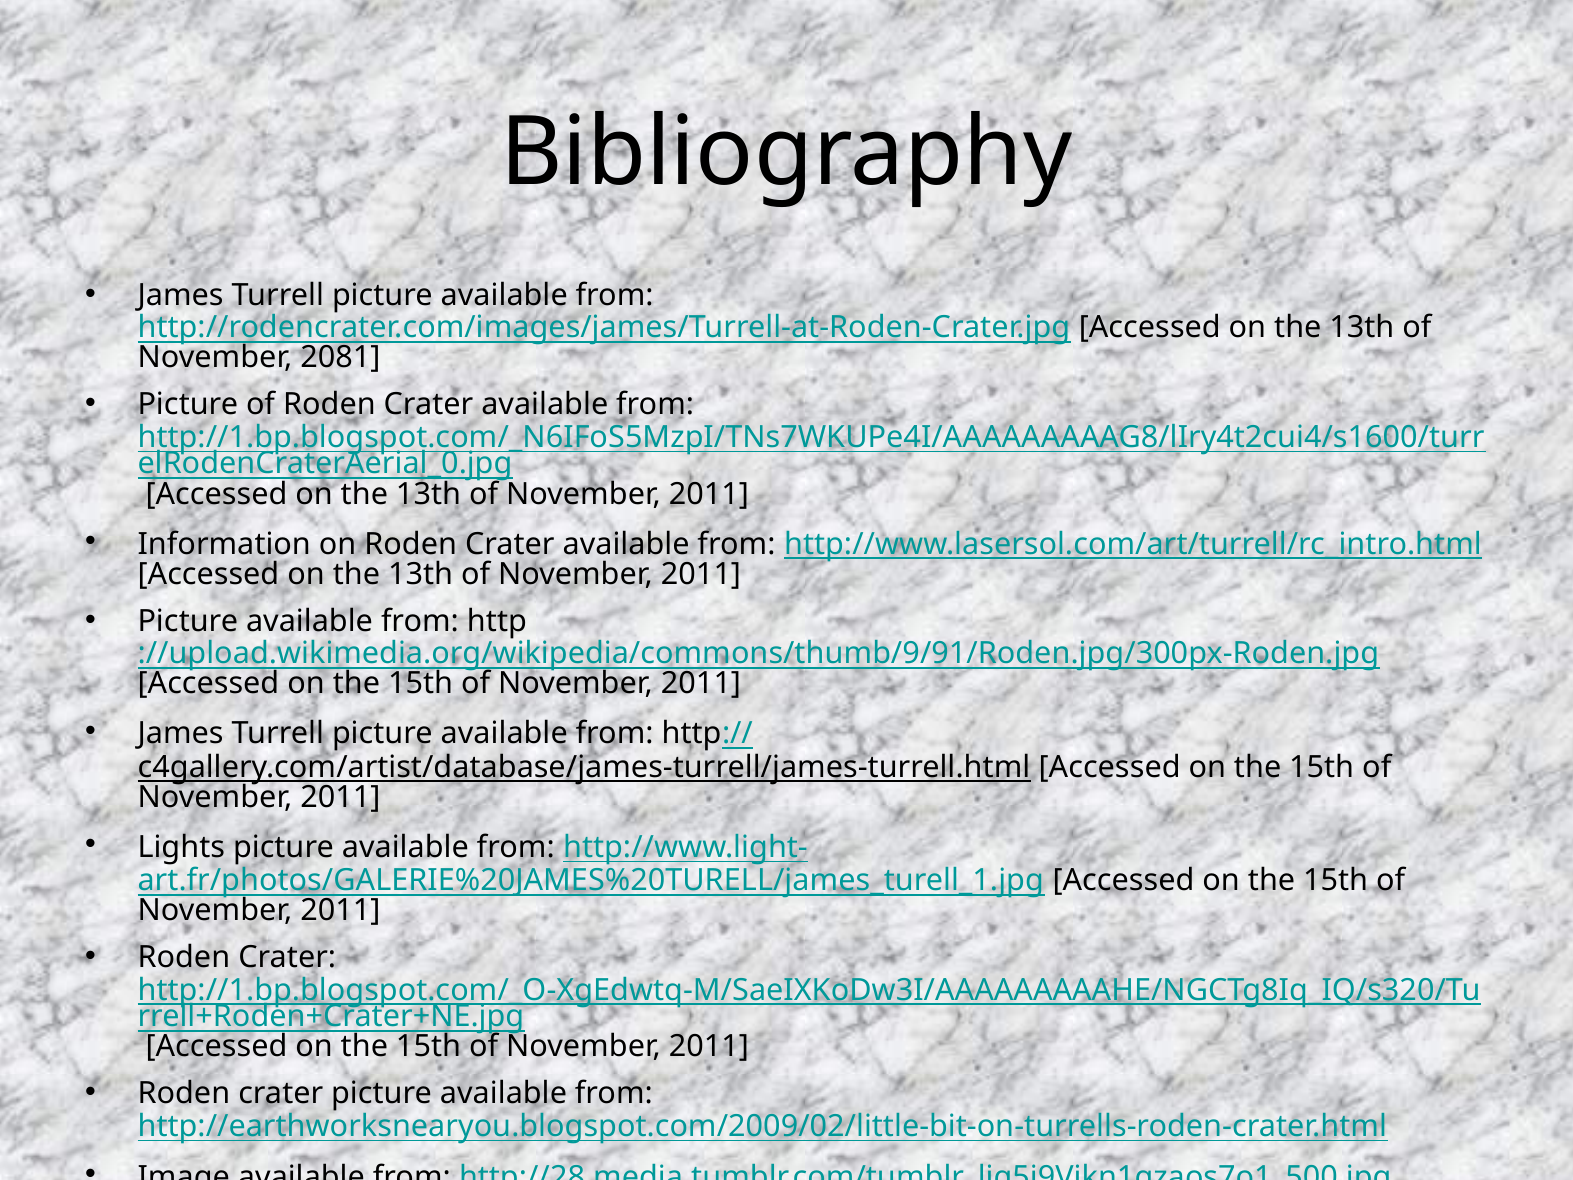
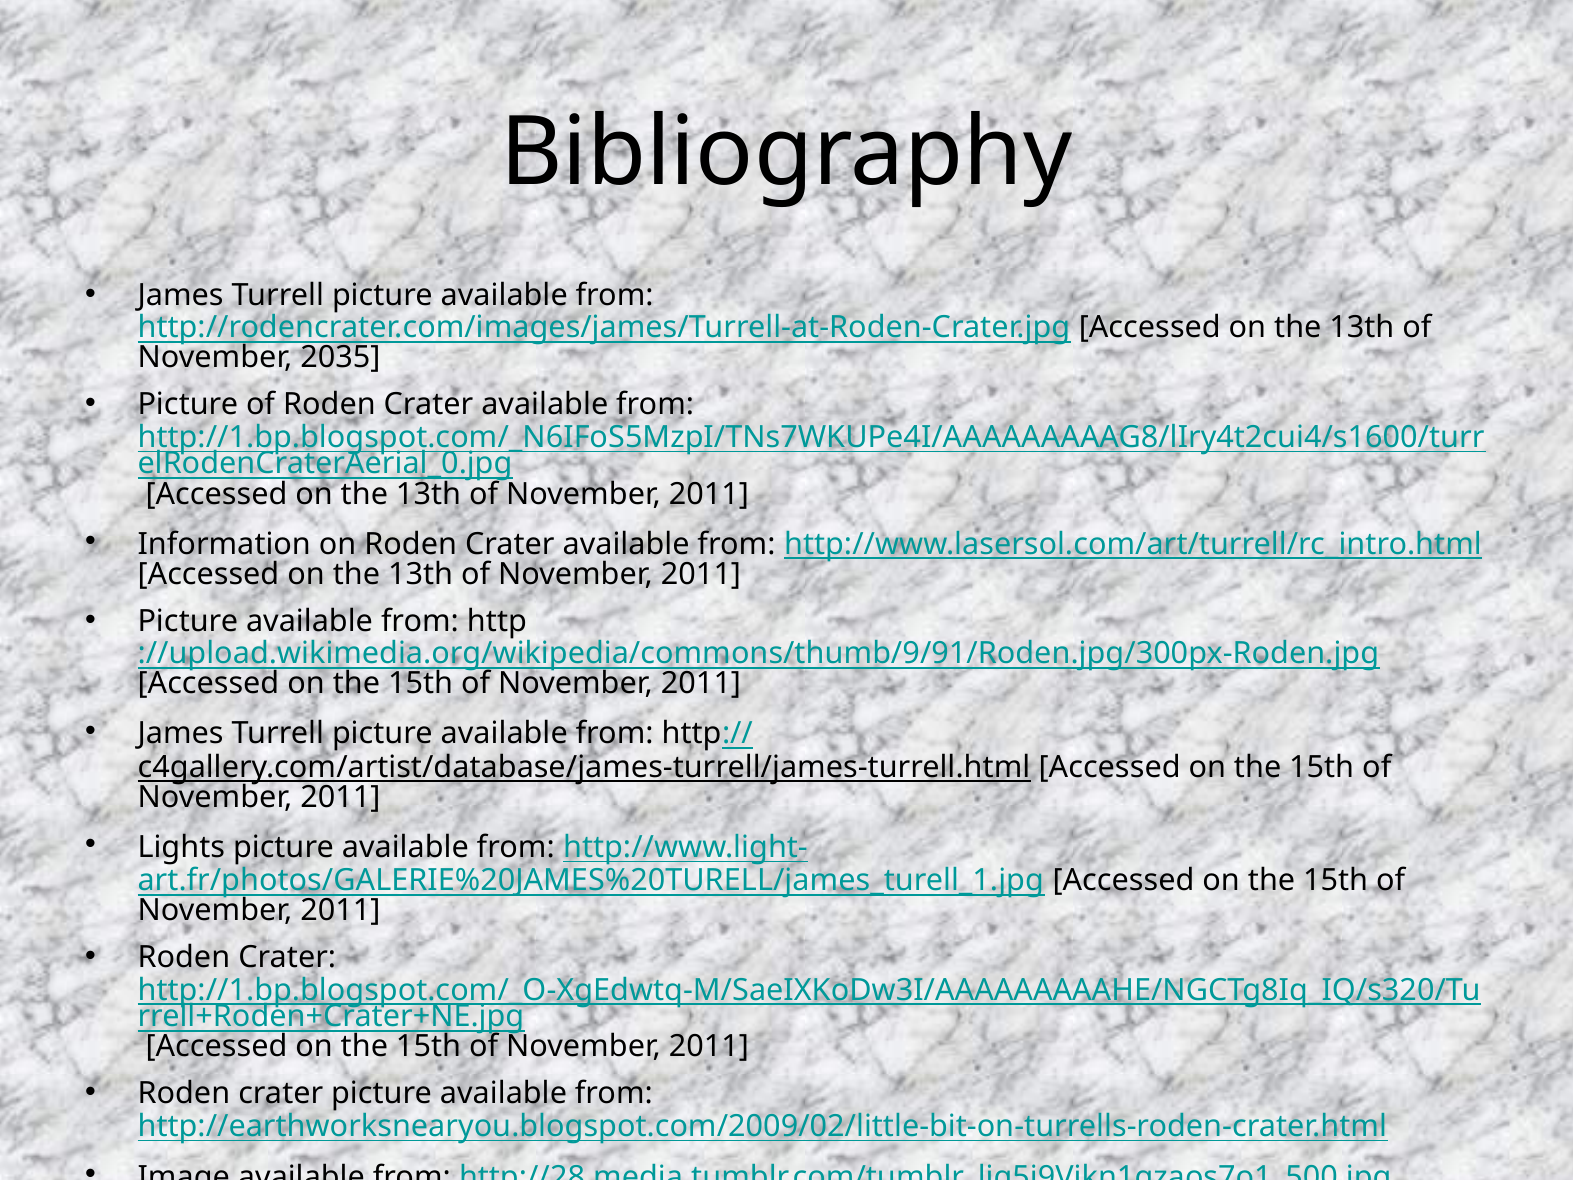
2081: 2081 -> 2035
